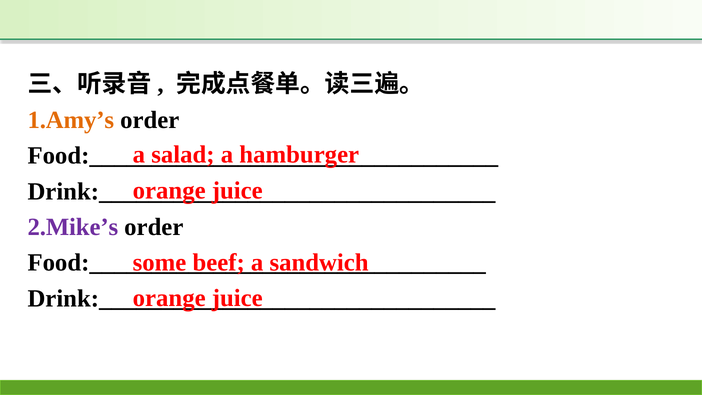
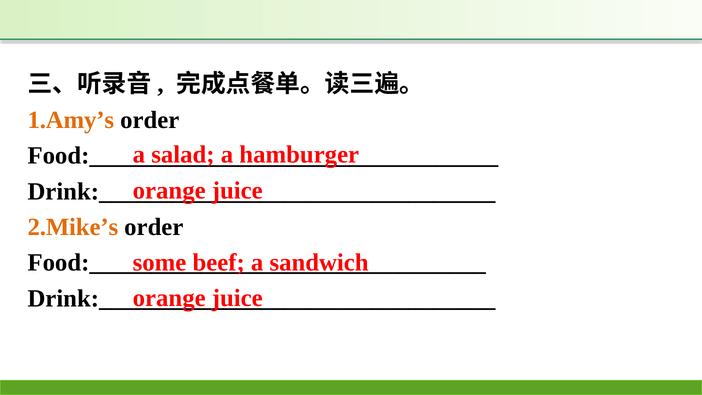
2.Mike’s colour: purple -> orange
